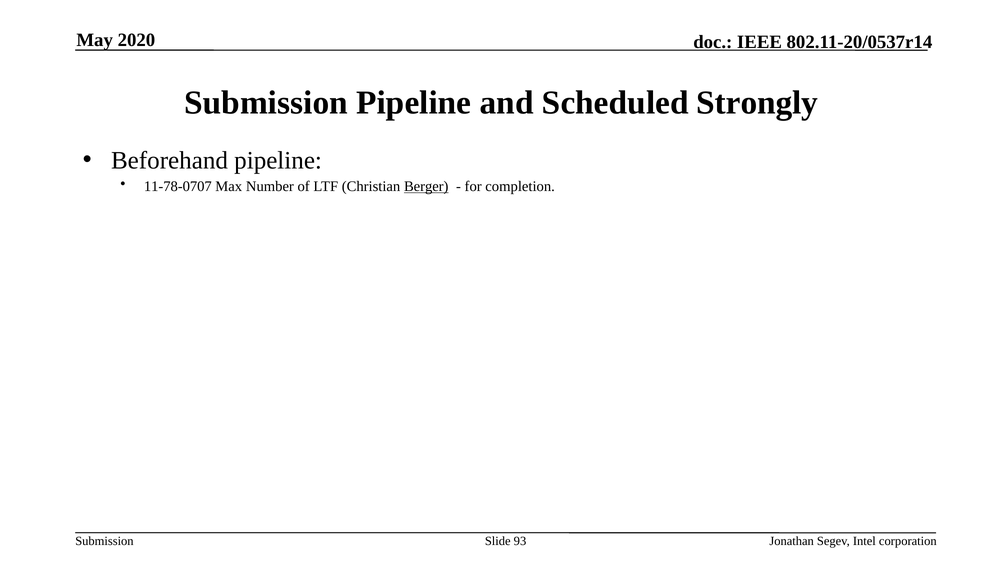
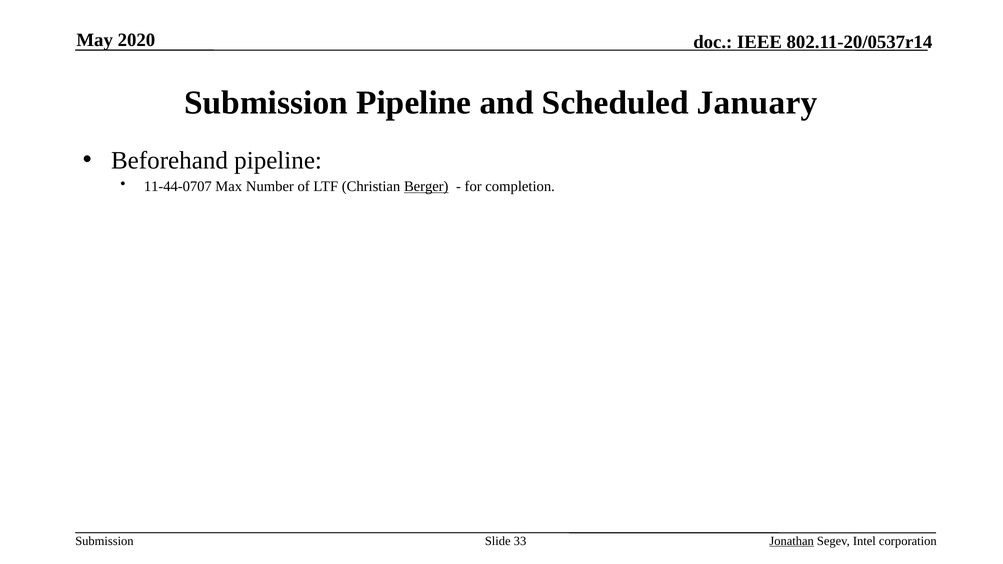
Strongly: Strongly -> January
11-78-0707: 11-78-0707 -> 11-44-0707
93: 93 -> 33
Jonathan underline: none -> present
